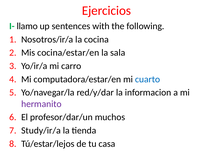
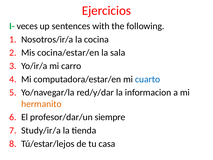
llamo: llamo -> veces
hermanito colour: purple -> orange
muchos: muchos -> siempre
